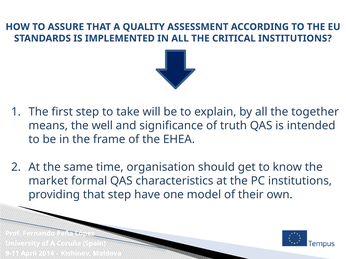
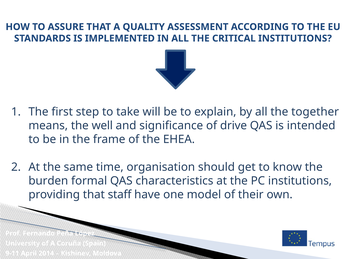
truth: truth -> drive
market: market -> burden
that step: step -> staff
